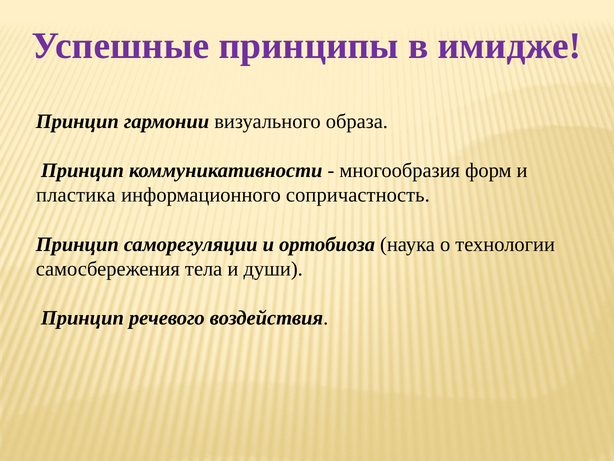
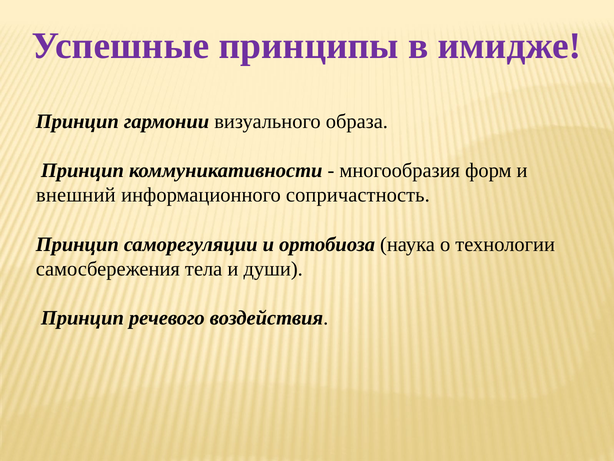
пластика: пластика -> внешний
